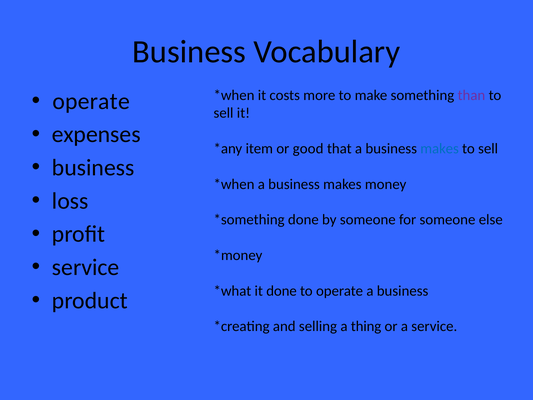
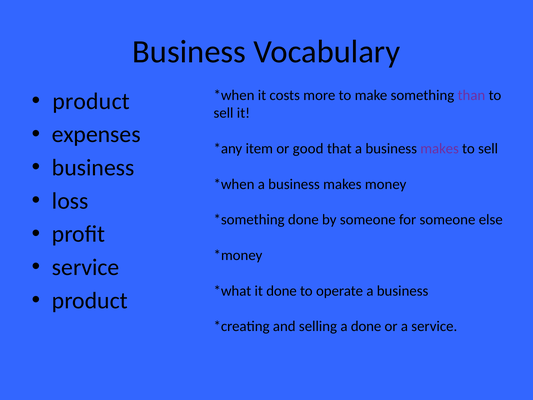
operate at (91, 101): operate -> product
makes at (440, 148) colour: blue -> purple
a thing: thing -> done
